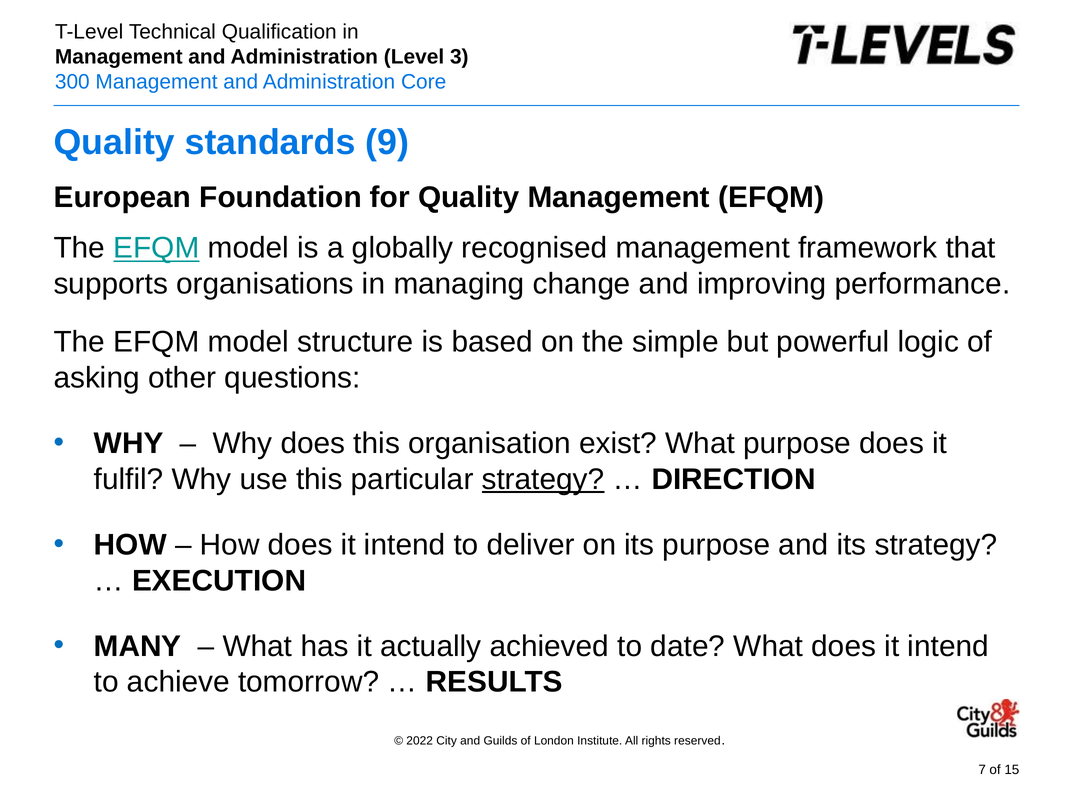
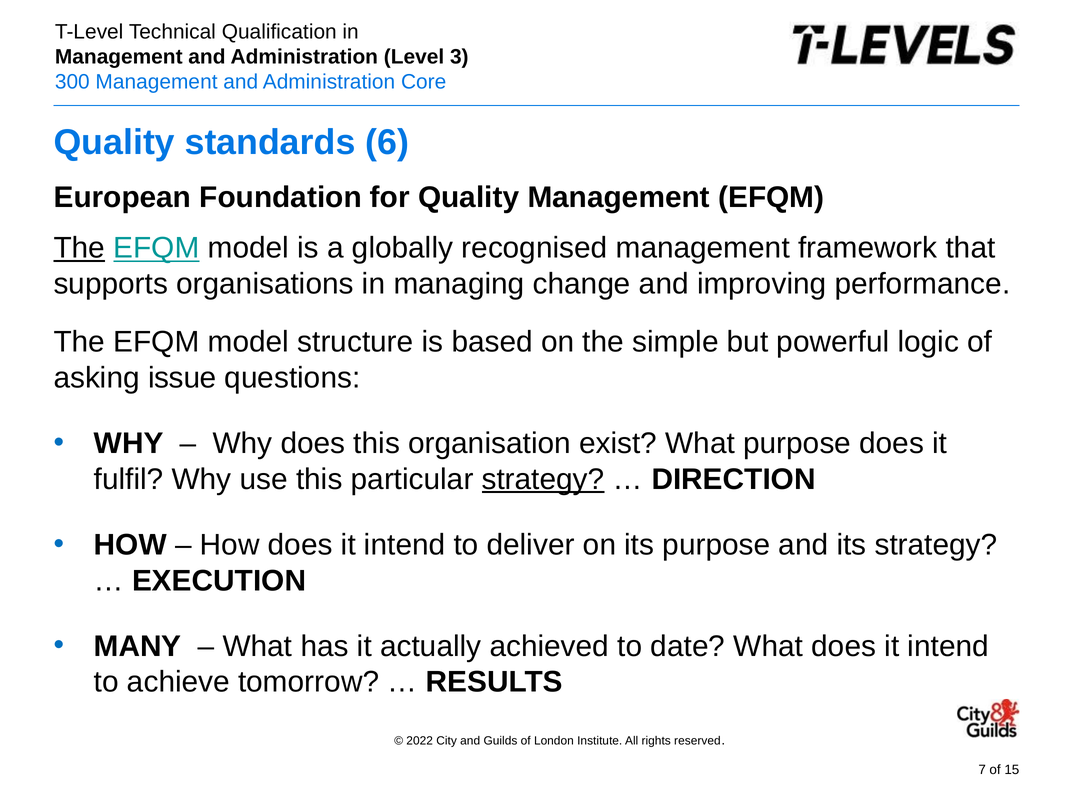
9: 9 -> 6
The at (79, 248) underline: none -> present
other: other -> issue
